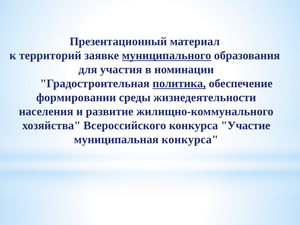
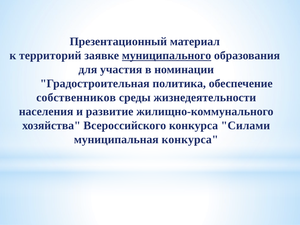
политика underline: present -> none
формировании: формировании -> собственников
Участие: Участие -> Силами
